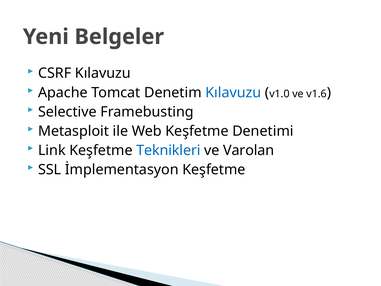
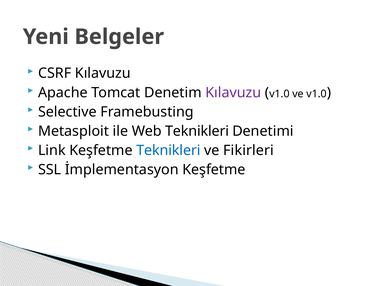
Kılavuzu at (233, 92) colour: blue -> purple
ve v1.6: v1.6 -> v1.0
Web Keşfetme: Keşfetme -> Teknikleri
Varolan: Varolan -> Fikirleri
